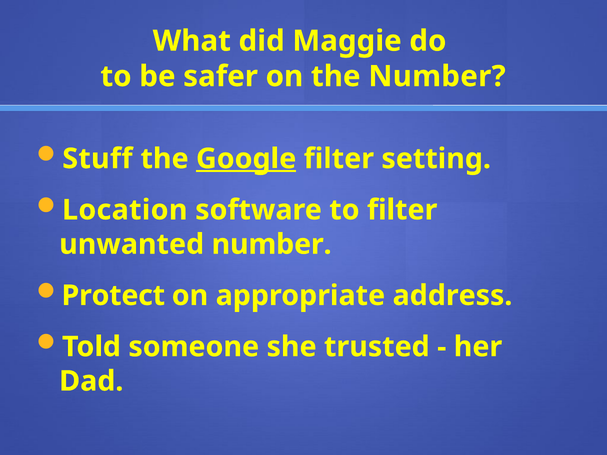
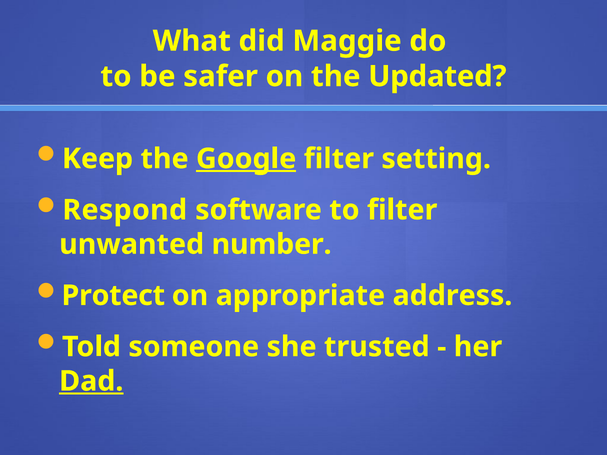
the Number: Number -> Updated
Stuff: Stuff -> Keep
Location: Location -> Respond
Dad underline: none -> present
